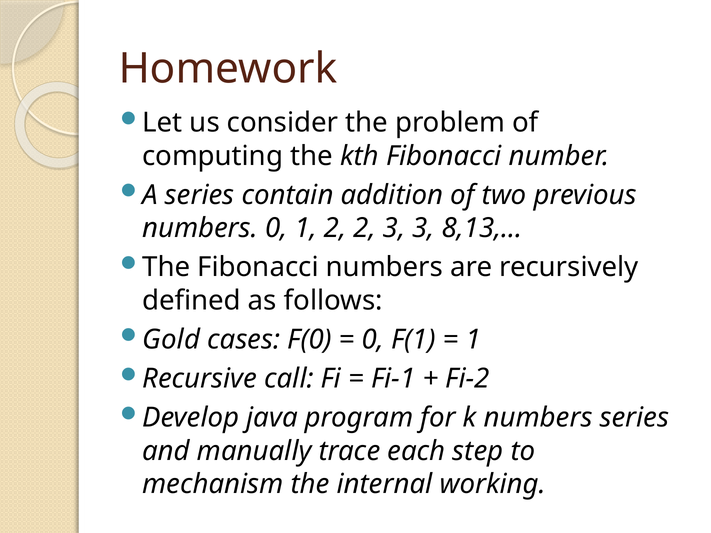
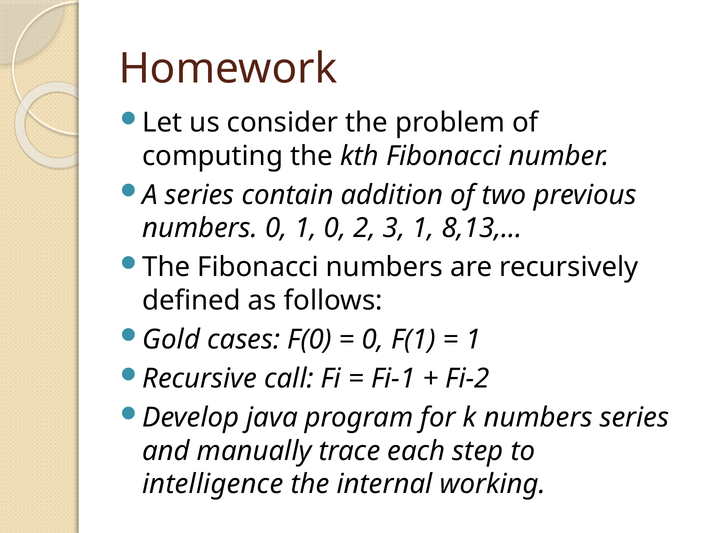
1 2: 2 -> 0
3 3: 3 -> 1
mechanism: mechanism -> intelligence
